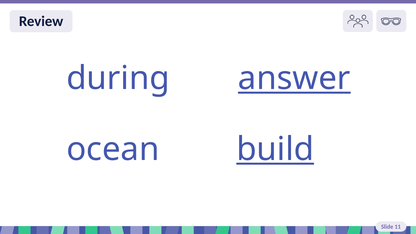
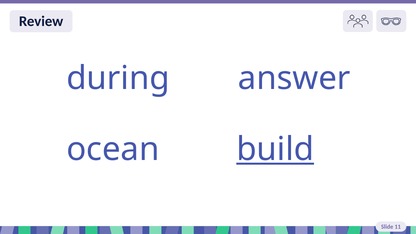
answer underline: present -> none
